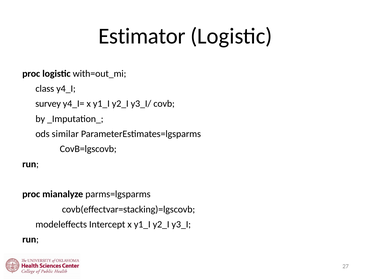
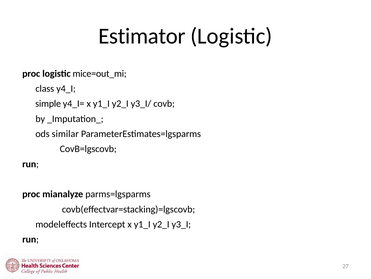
with=out_mi: with=out_mi -> mice=out_mi
survey: survey -> simple
